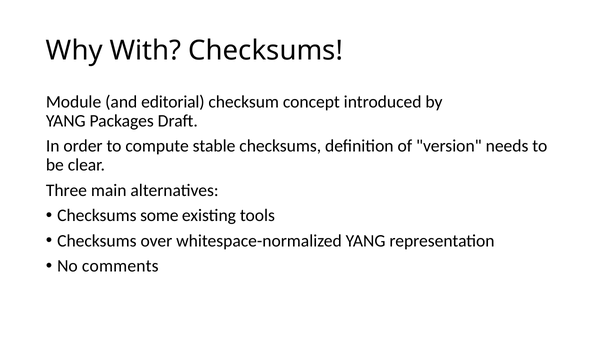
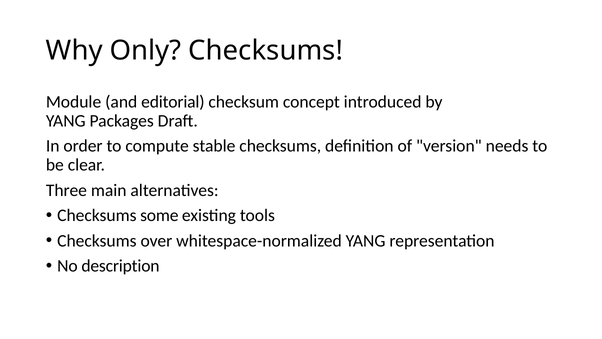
With: With -> Only
comments: comments -> description
